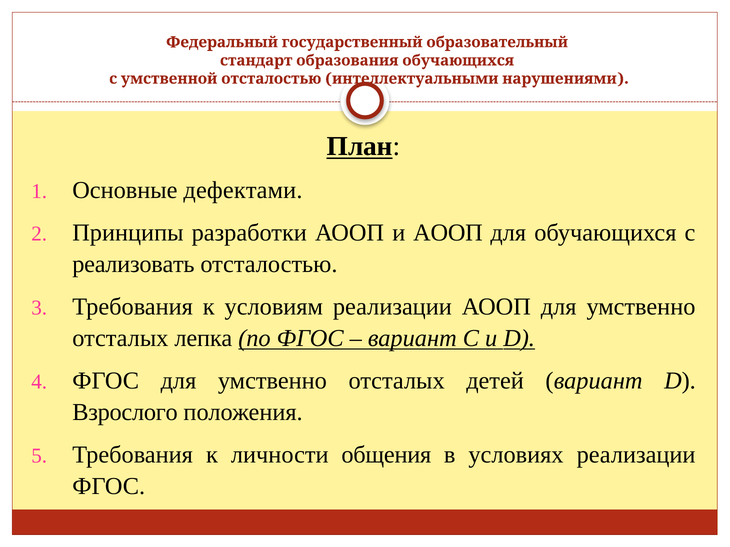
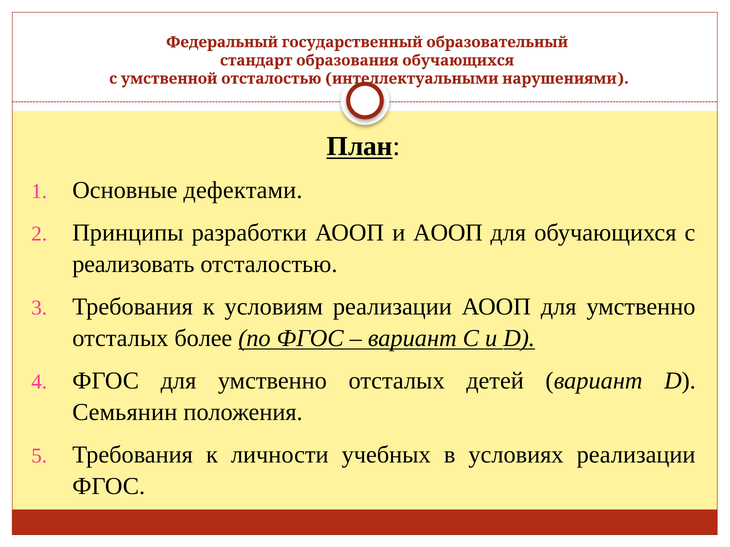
лепка: лепка -> более
Взрослого: Взрослого -> Семьянин
общения: общения -> учебных
